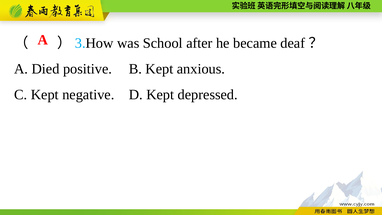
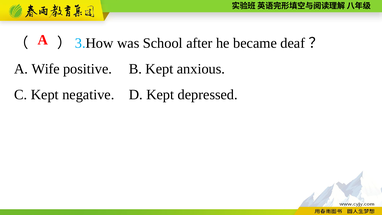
Died: Died -> Wife
